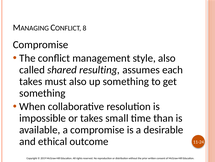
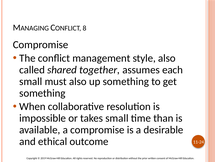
resulting: resulting -> together
takes at (31, 81): takes -> small
